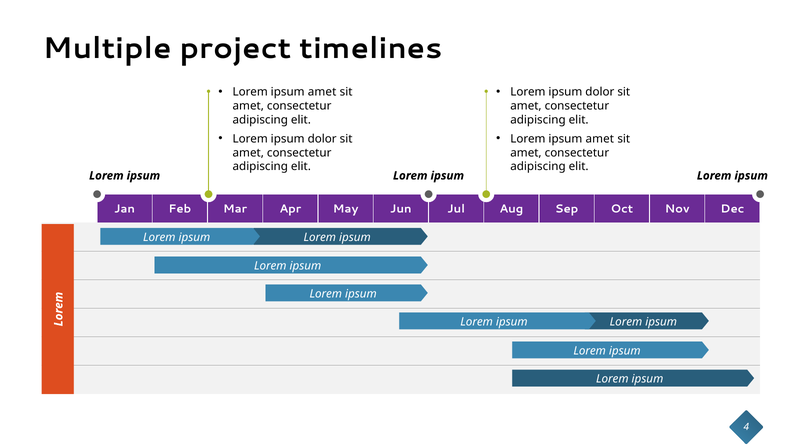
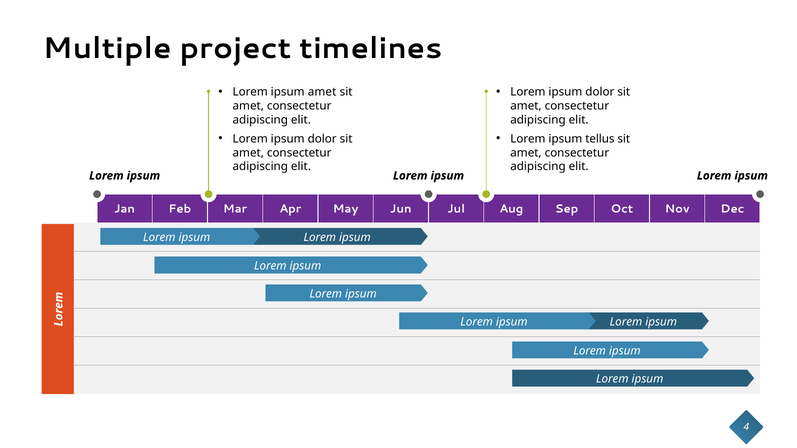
amet at (600, 139): amet -> tellus
